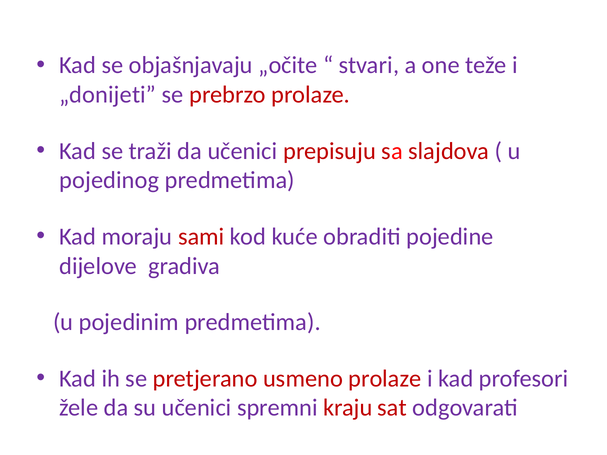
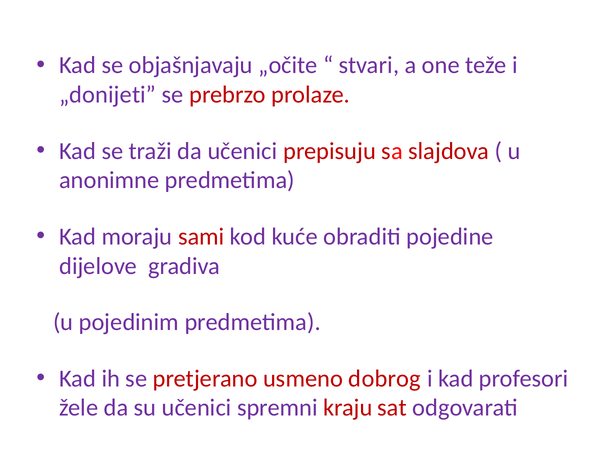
pojedinog: pojedinog -> anonimne
usmeno prolaze: prolaze -> dobrog
